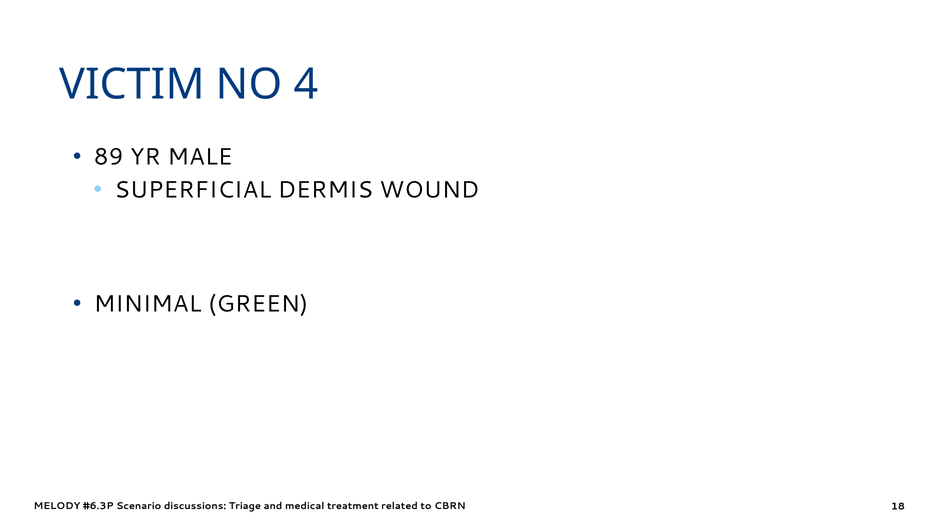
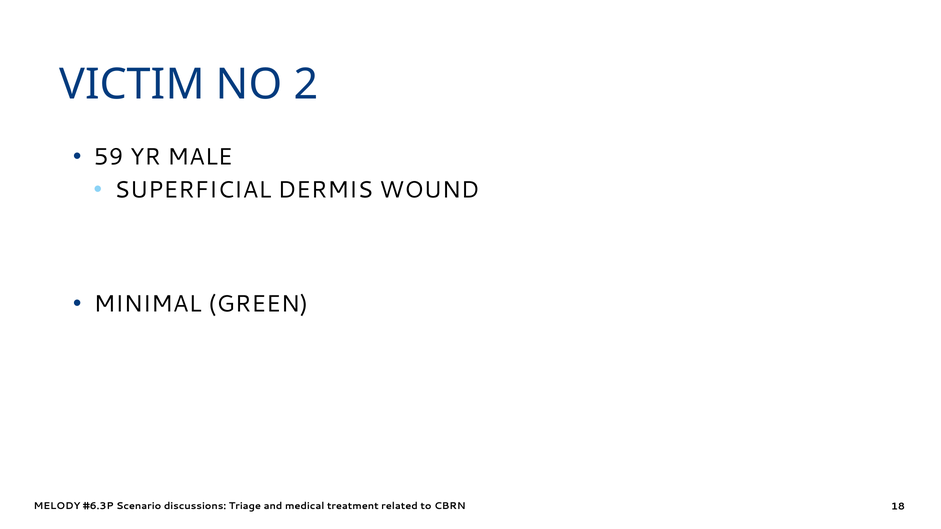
4: 4 -> 2
89: 89 -> 59
